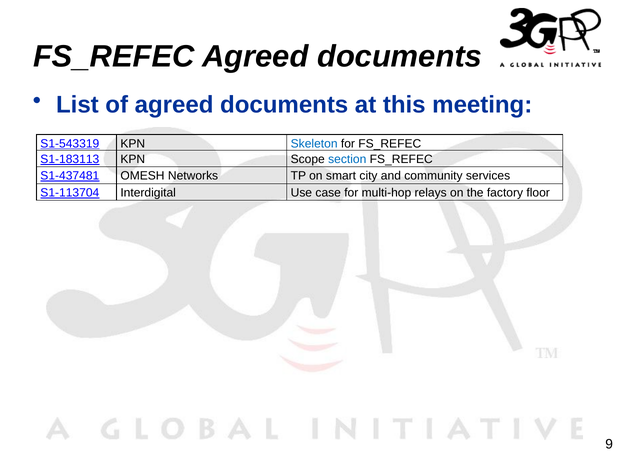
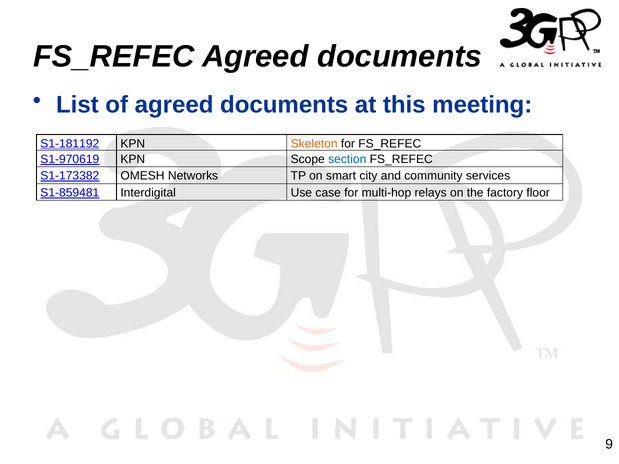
S1-543319: S1-543319 -> S1-181192
Skeleton colour: blue -> orange
S1-183113: S1-183113 -> S1-970619
S1-437481: S1-437481 -> S1-173382
S1-113704: S1-113704 -> S1-859481
